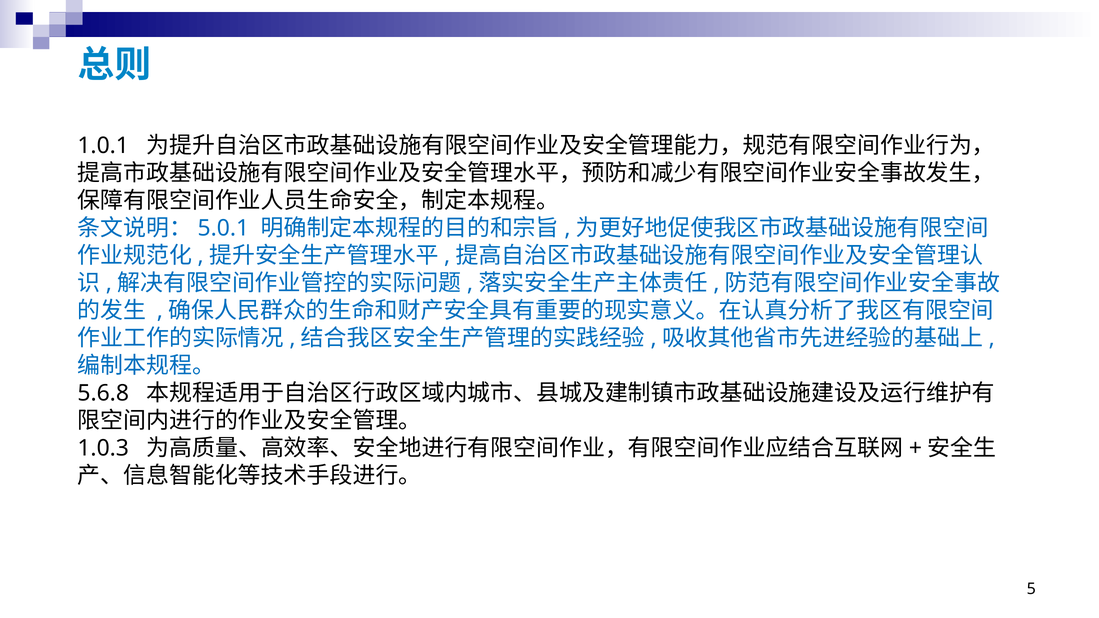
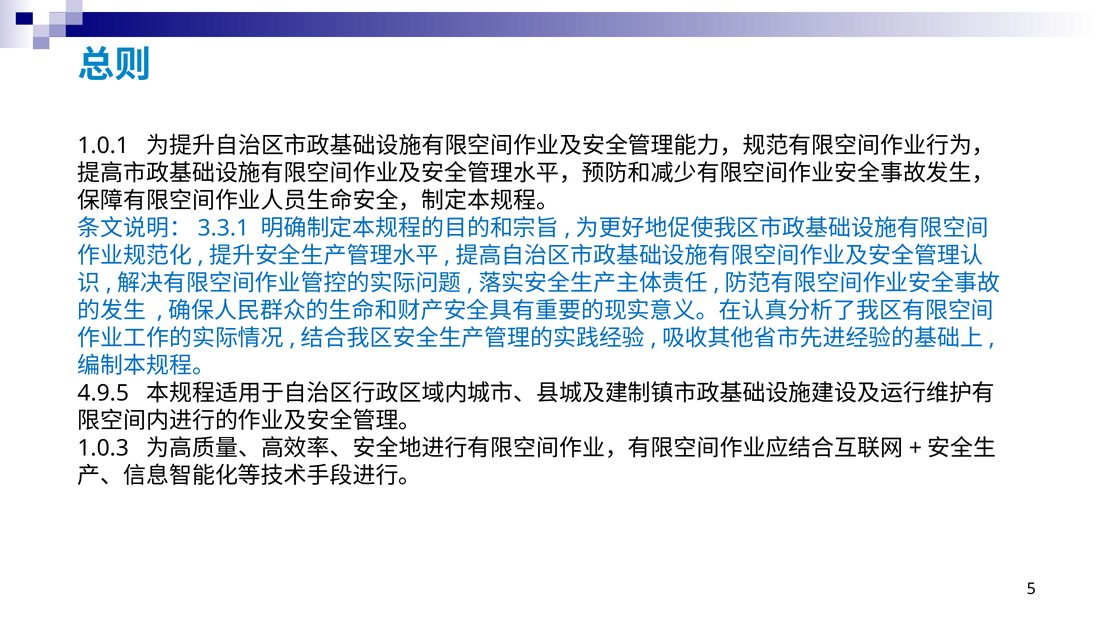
5.0.1: 5.0.1 -> 3.3.1
5.6.8: 5.6.8 -> 4.9.5
